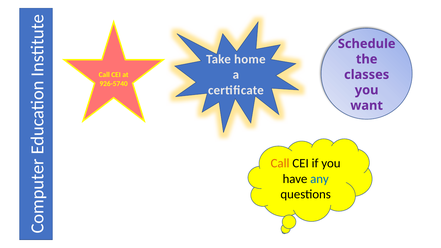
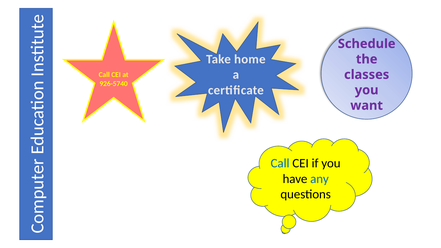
Call at (280, 163) colour: orange -> blue
